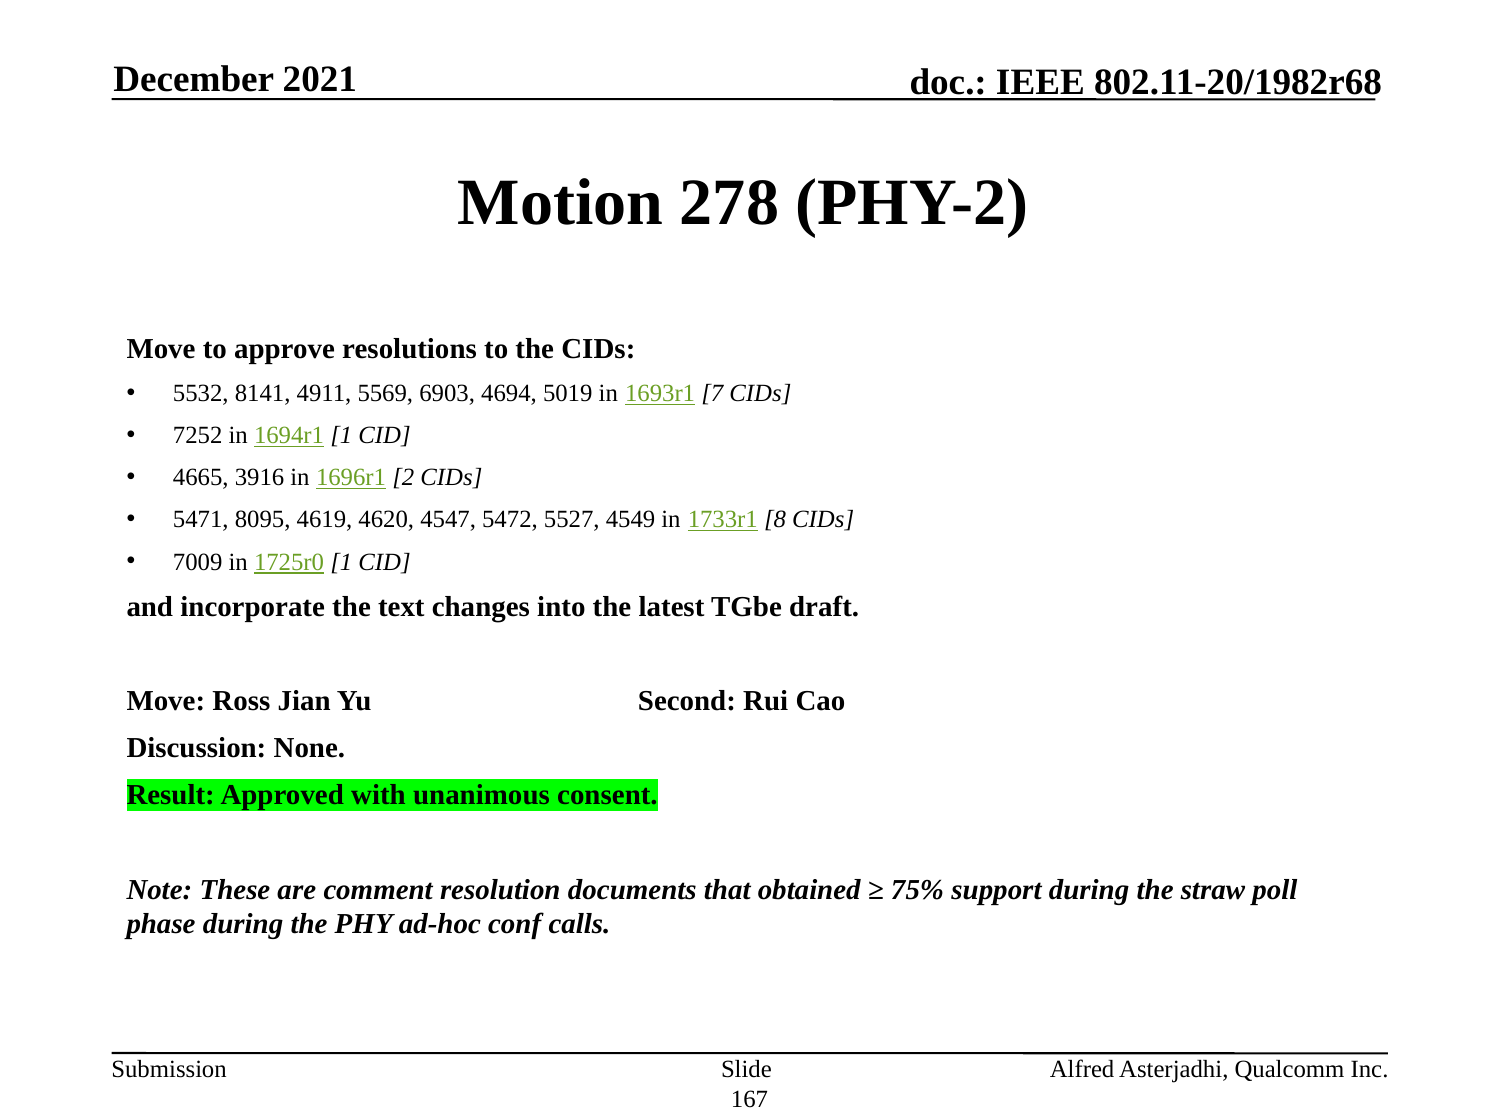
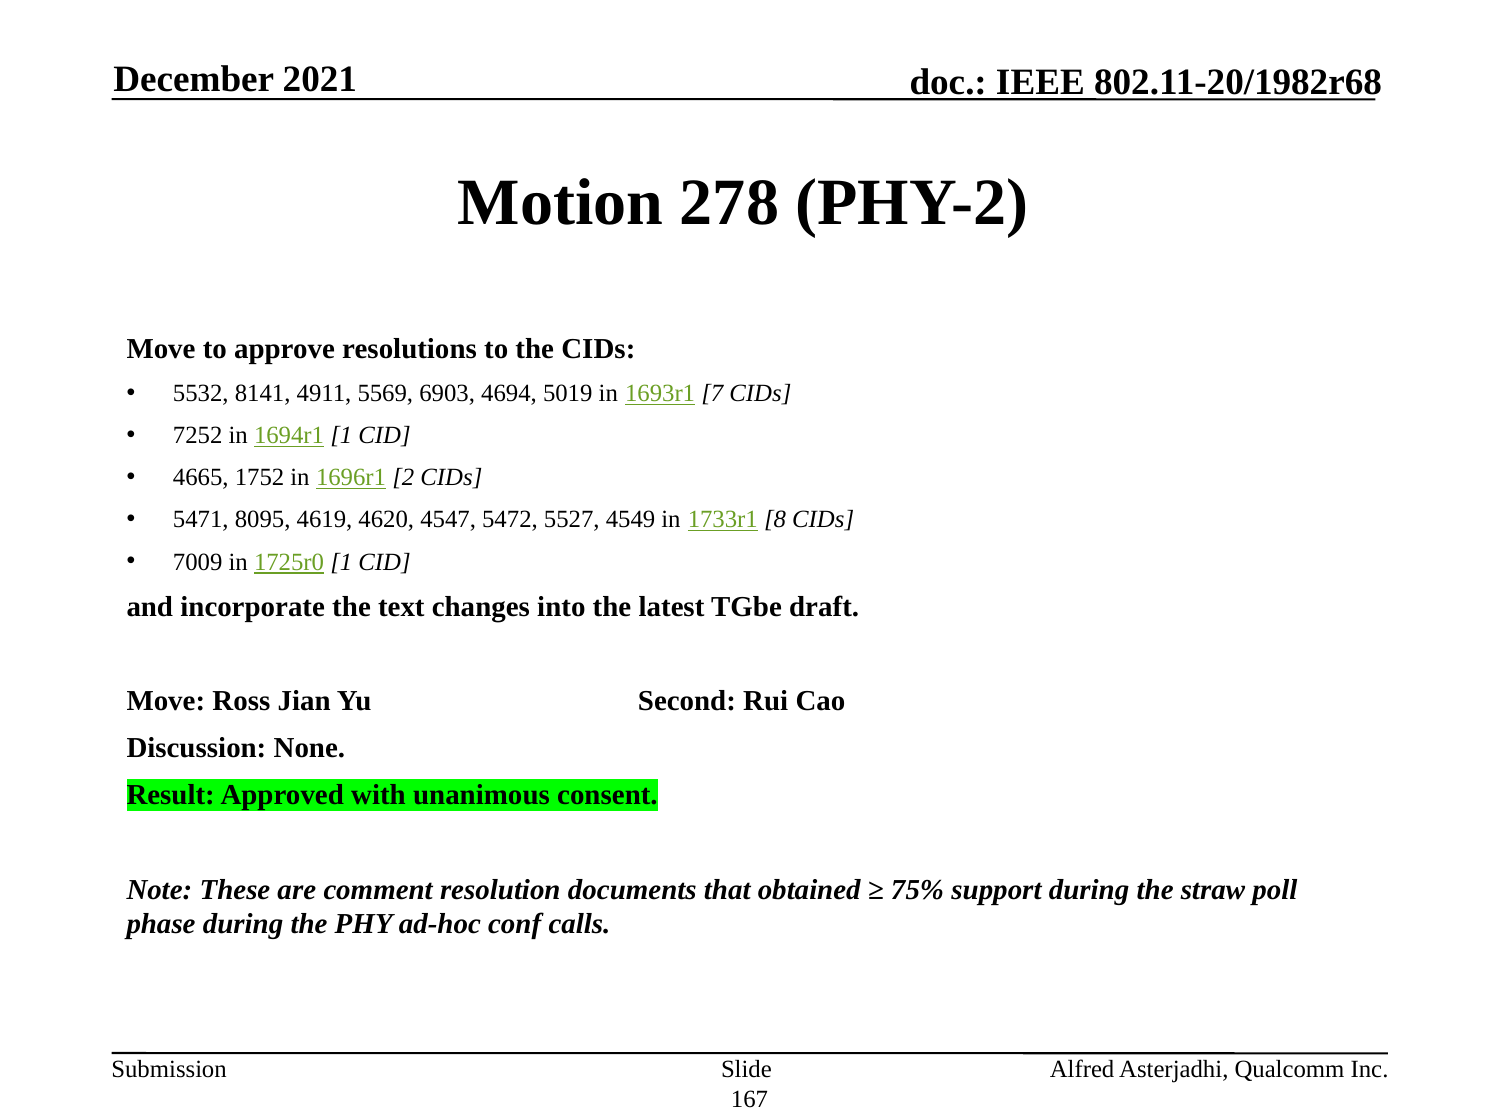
3916: 3916 -> 1752
